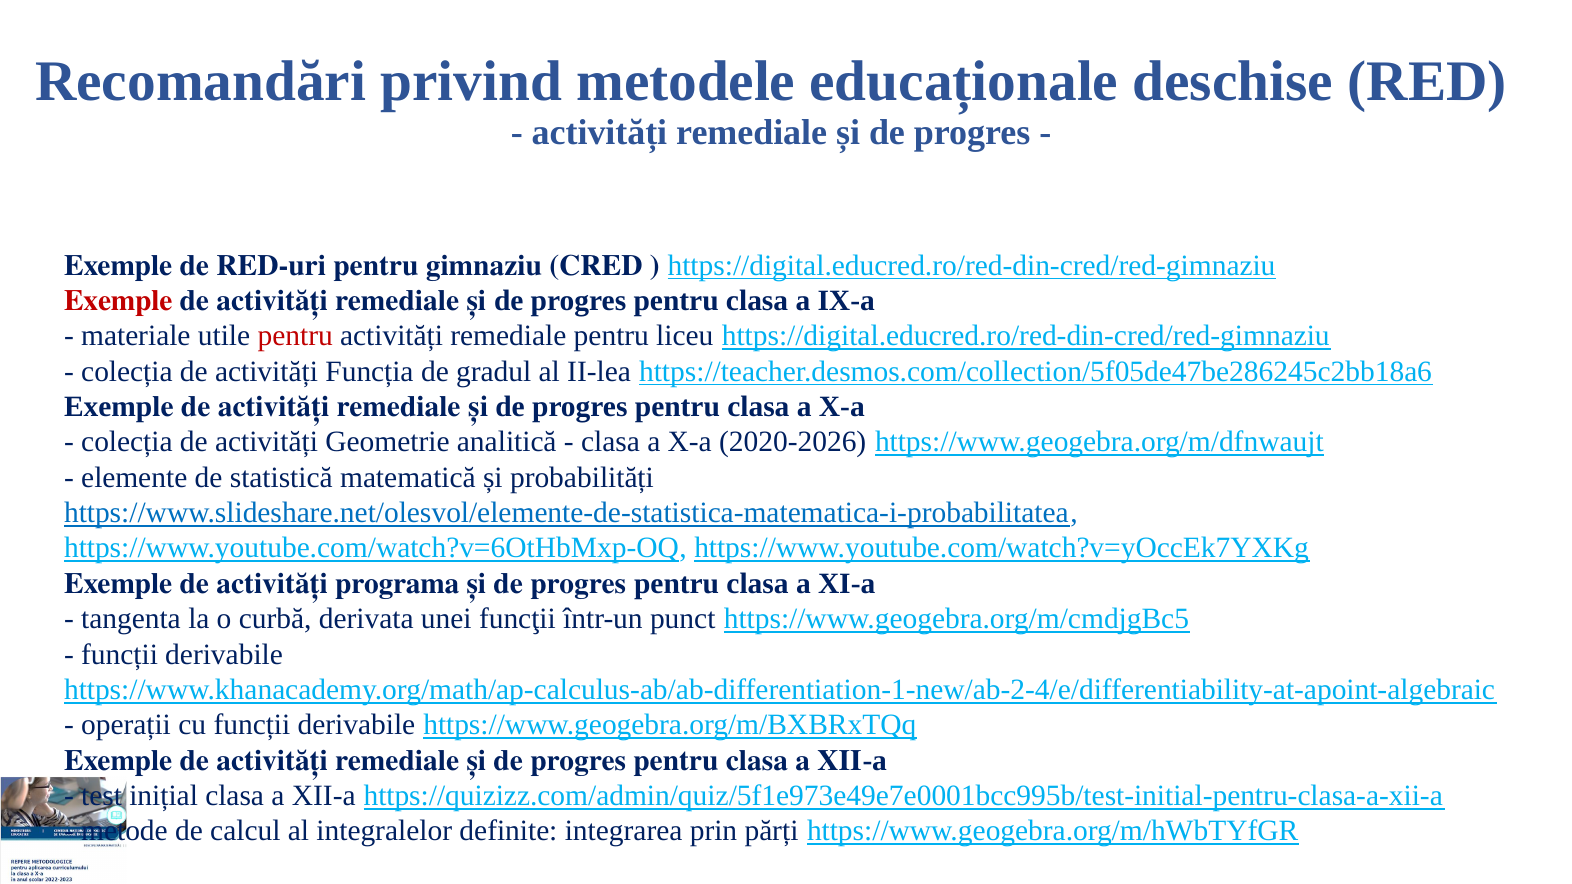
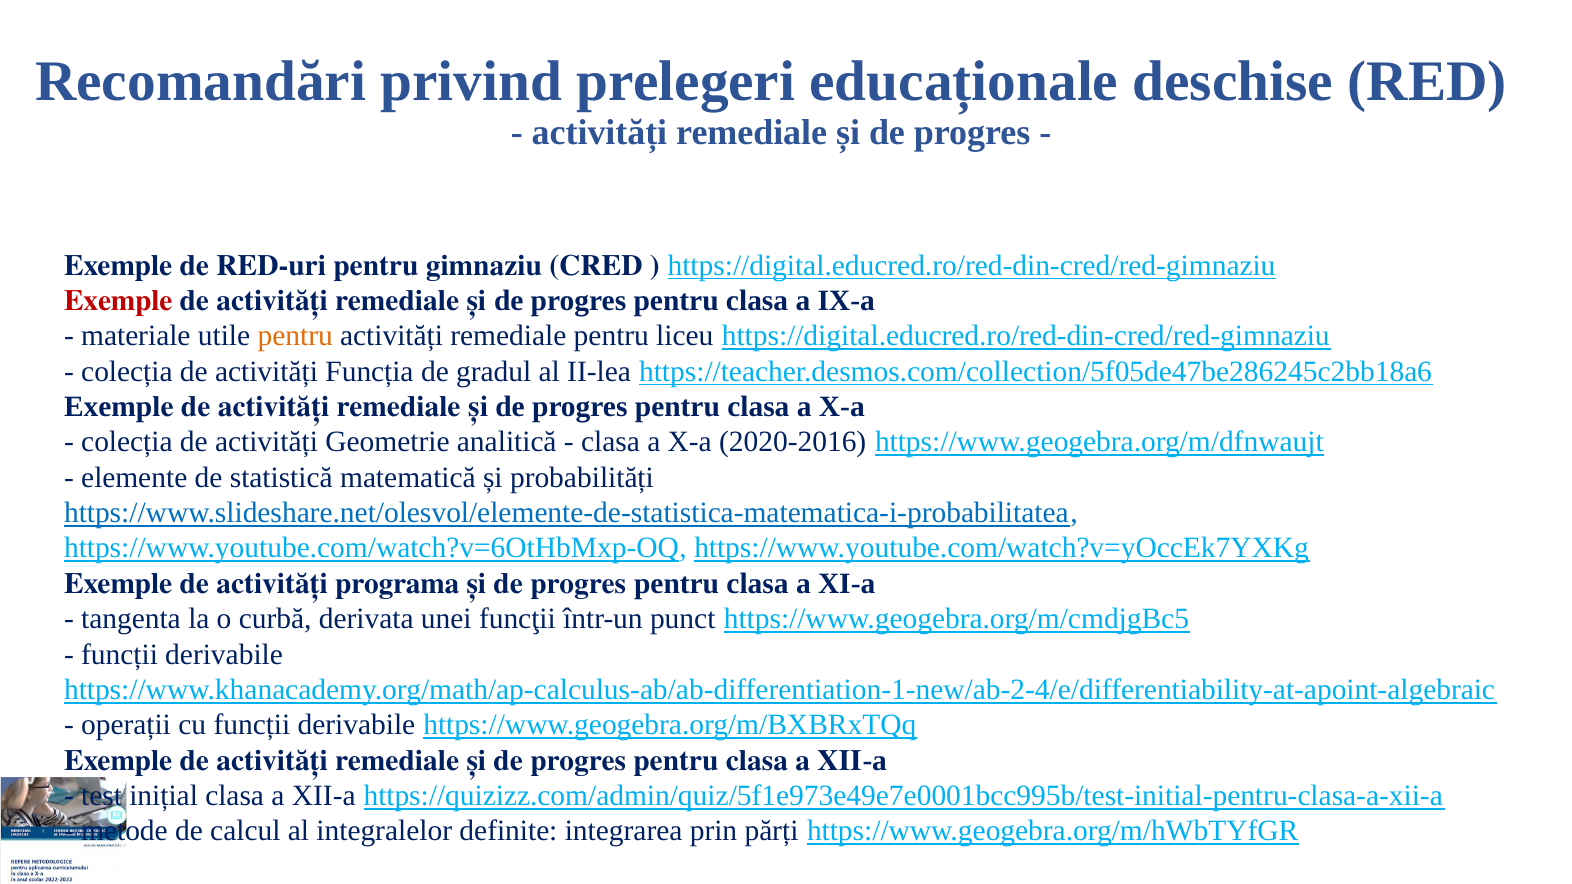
metodele: metodele -> prelegeri
pentru at (295, 336) colour: red -> orange
2020-2026: 2020-2026 -> 2020-2016
